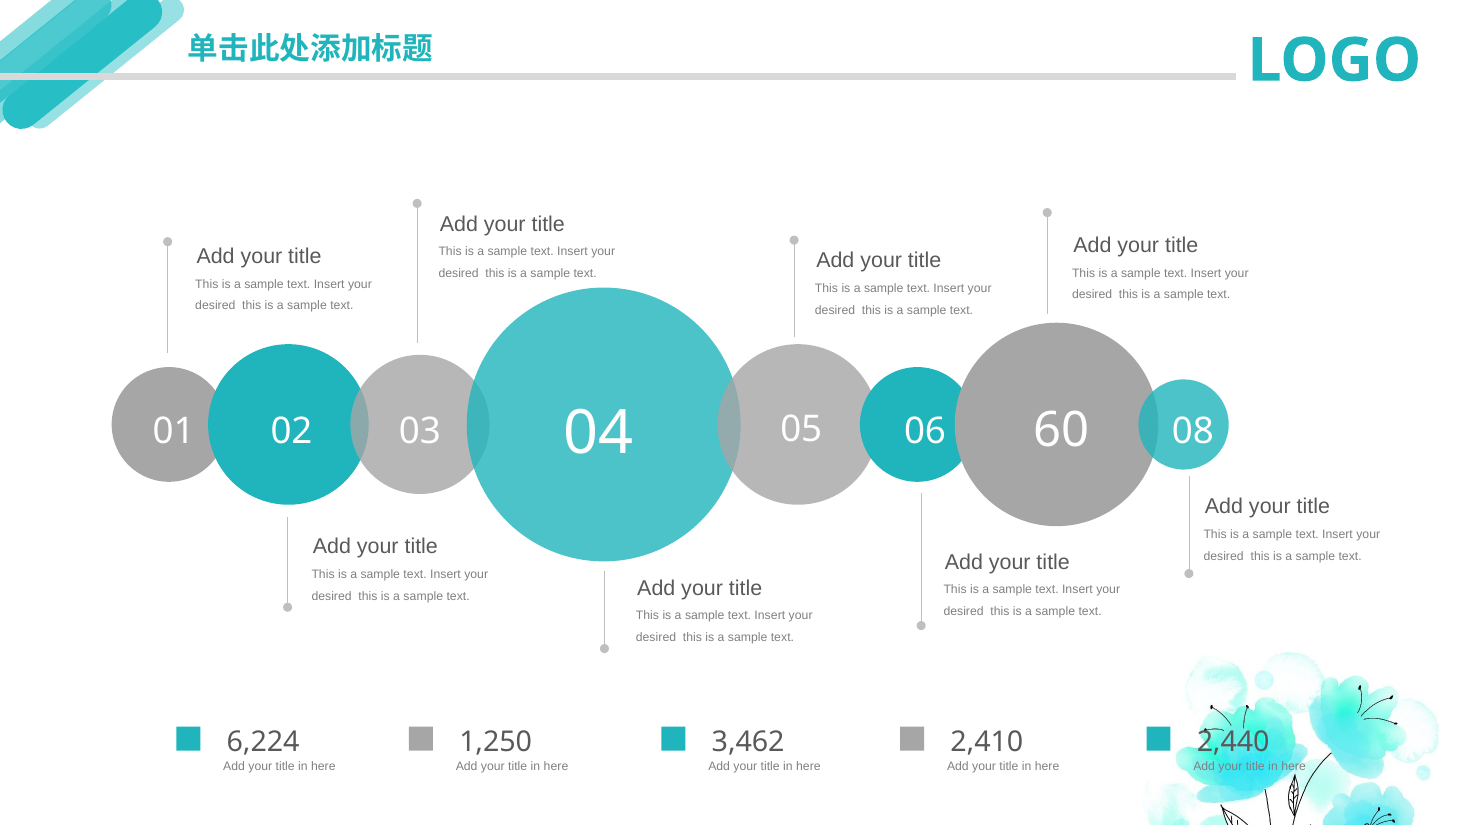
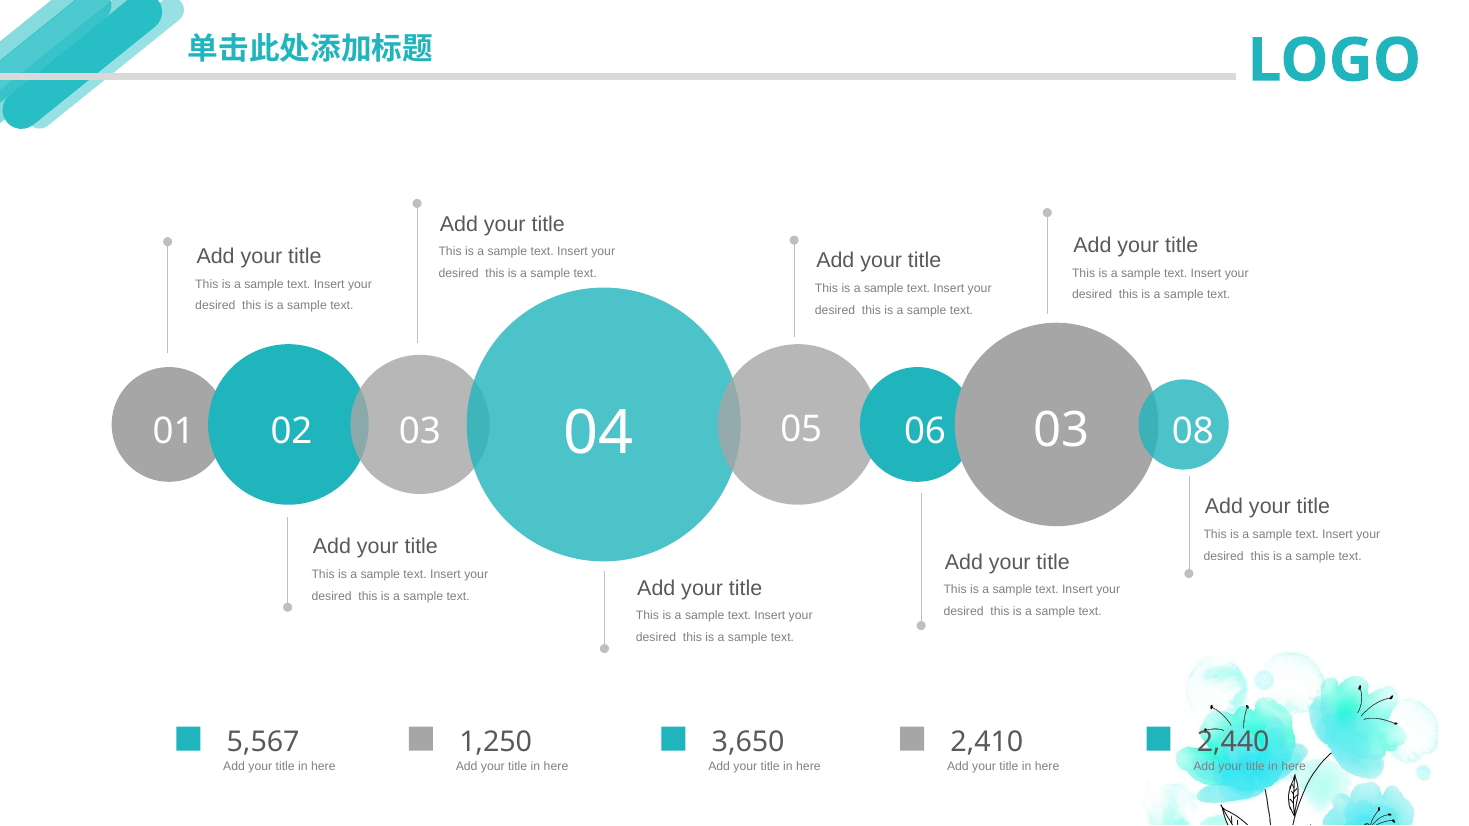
06 60: 60 -> 03
6,224: 6,224 -> 5,567
3,462: 3,462 -> 3,650
